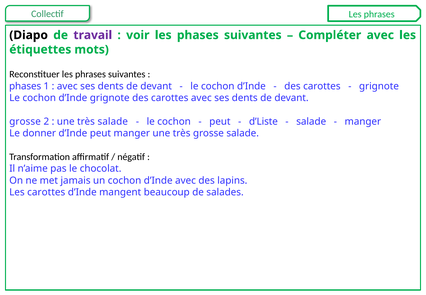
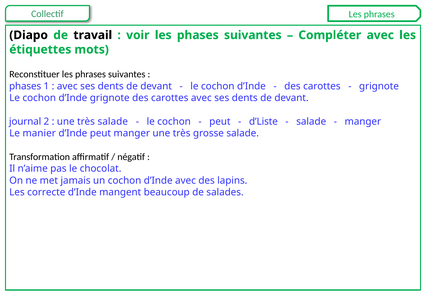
travail colour: purple -> black
grosse at (25, 122): grosse -> journal
donner: donner -> manier
Les carottes: carottes -> correcte
